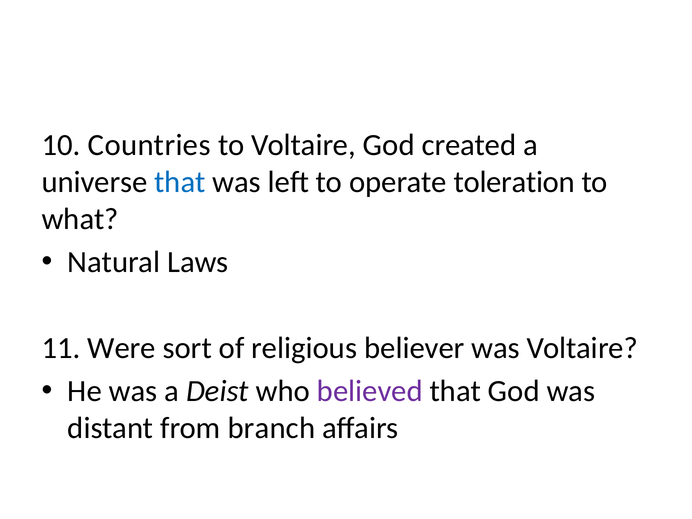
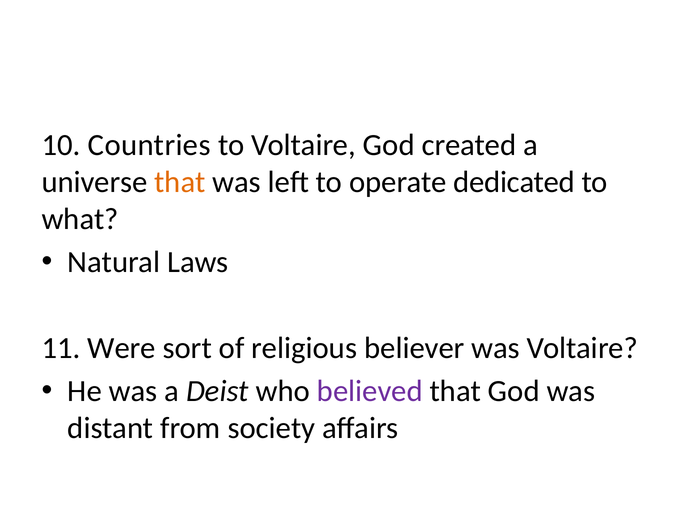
that at (180, 182) colour: blue -> orange
toleration: toleration -> dedicated
branch: branch -> society
